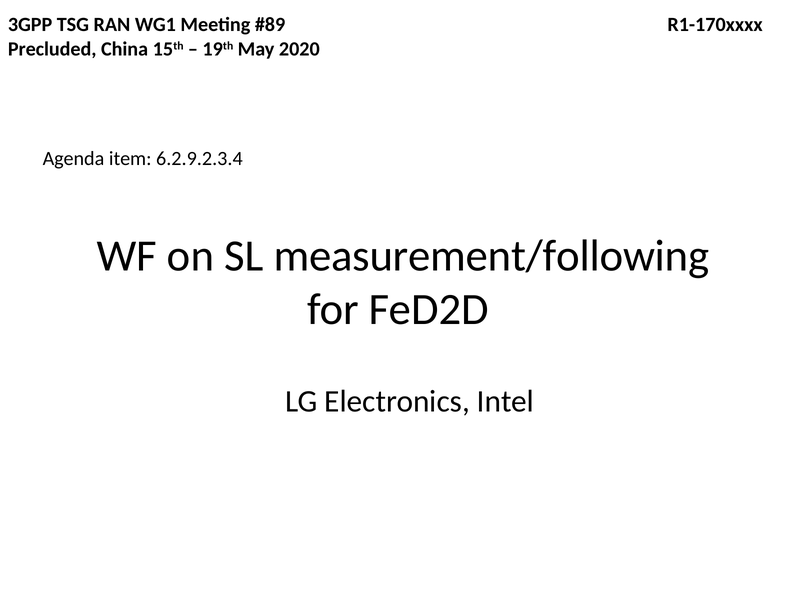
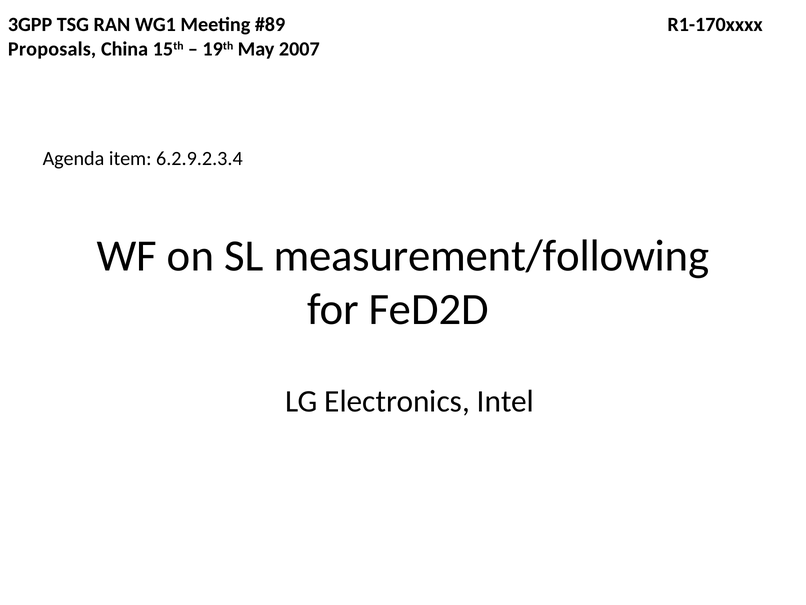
Precluded: Precluded -> Proposals
2020: 2020 -> 2007
